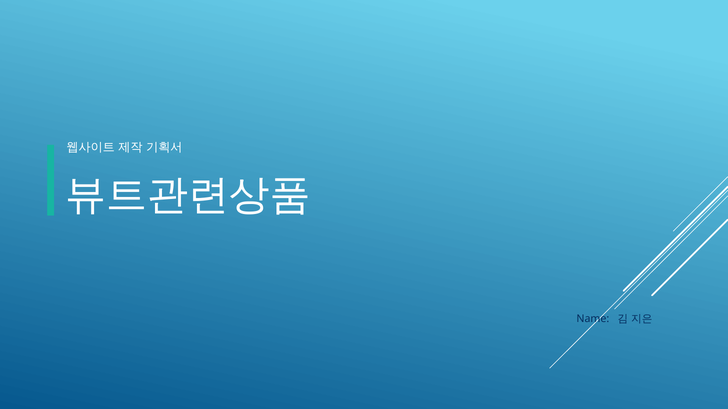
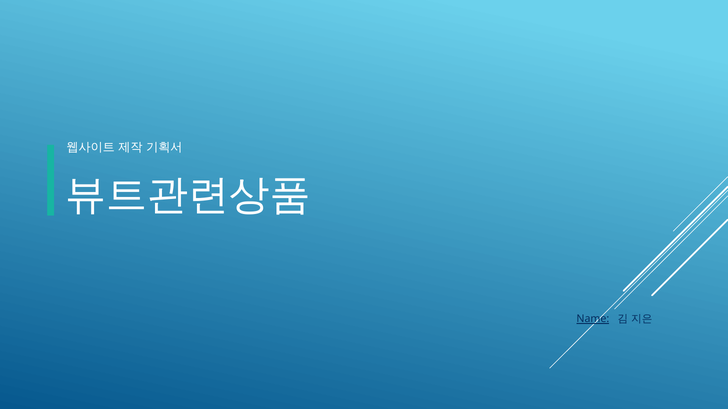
Name underline: none -> present
